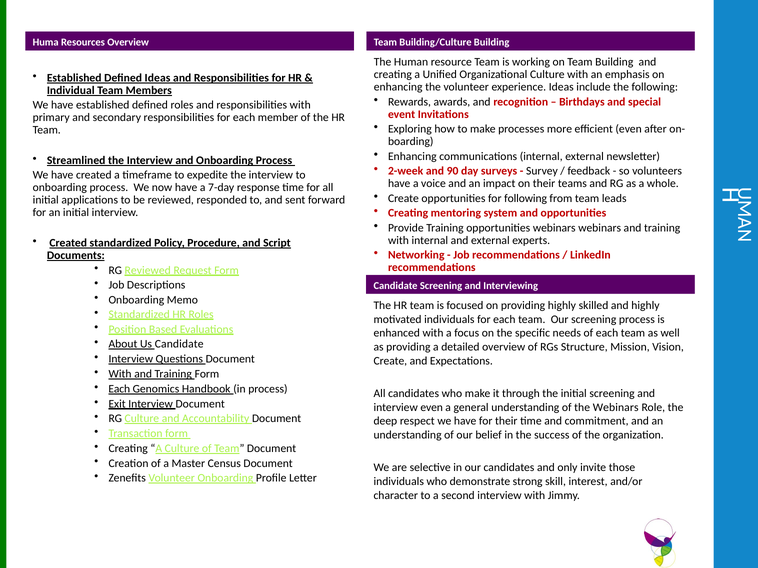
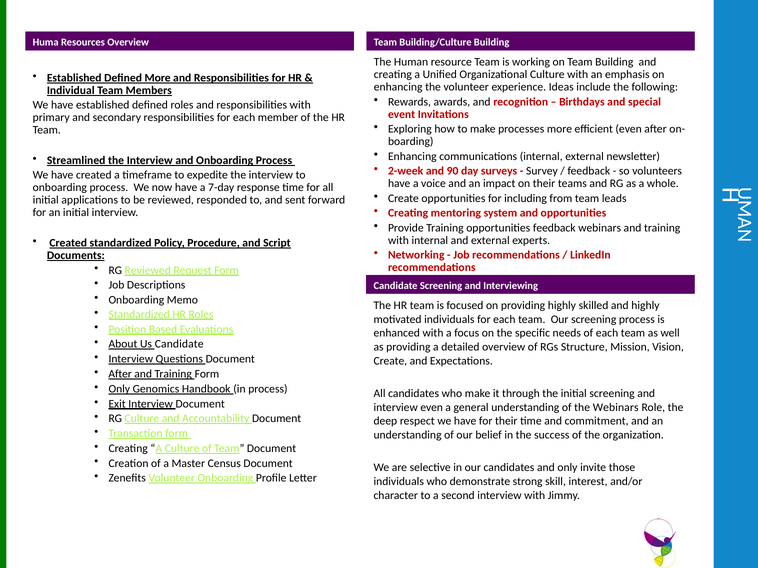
Defined Ideas: Ideas -> More
for following: following -> including
opportunities webinars: webinars -> feedback
With at (120, 374): With -> After
Each at (119, 389): Each -> Only
